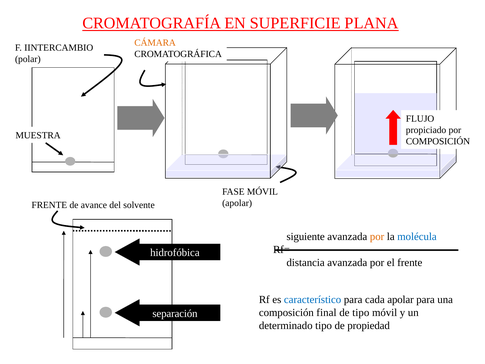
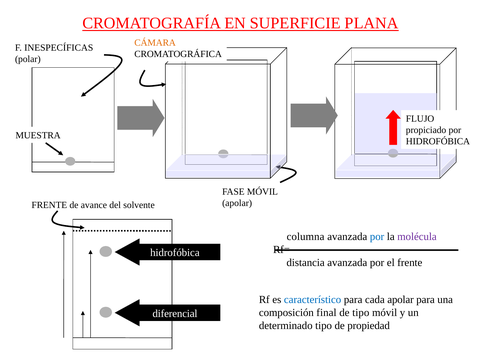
IINTERCAMBIO: IINTERCAMBIO -> INESPECÍFICAS
COMPOSICIÓN at (438, 141): COMPOSICIÓN -> HIDROFÓBICA
siguiente: siguiente -> columna
por at (377, 237) colour: orange -> blue
molécula colour: blue -> purple
separación: separación -> diferencial
